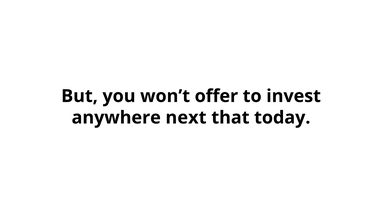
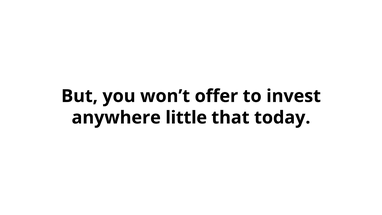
next: next -> little
